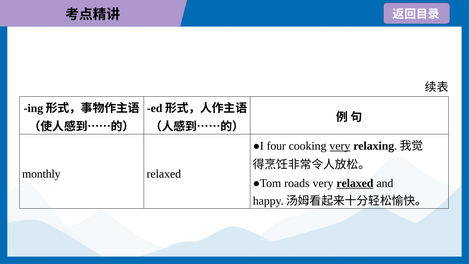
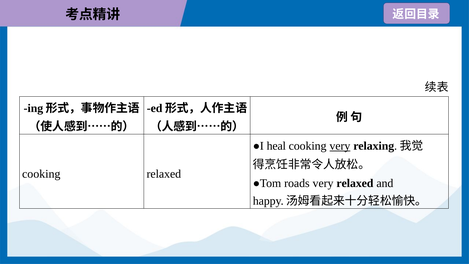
four: four -> heal
monthly at (41, 174): monthly -> cooking
relaxed at (355, 183) underline: present -> none
